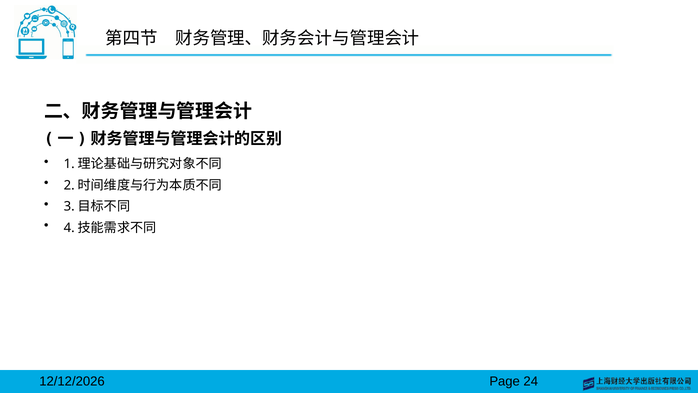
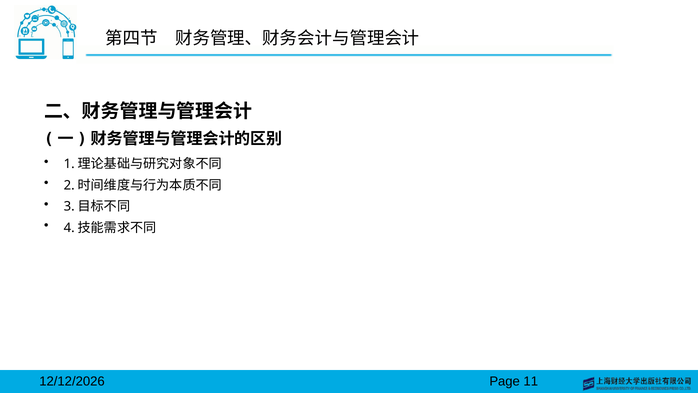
24: 24 -> 11
